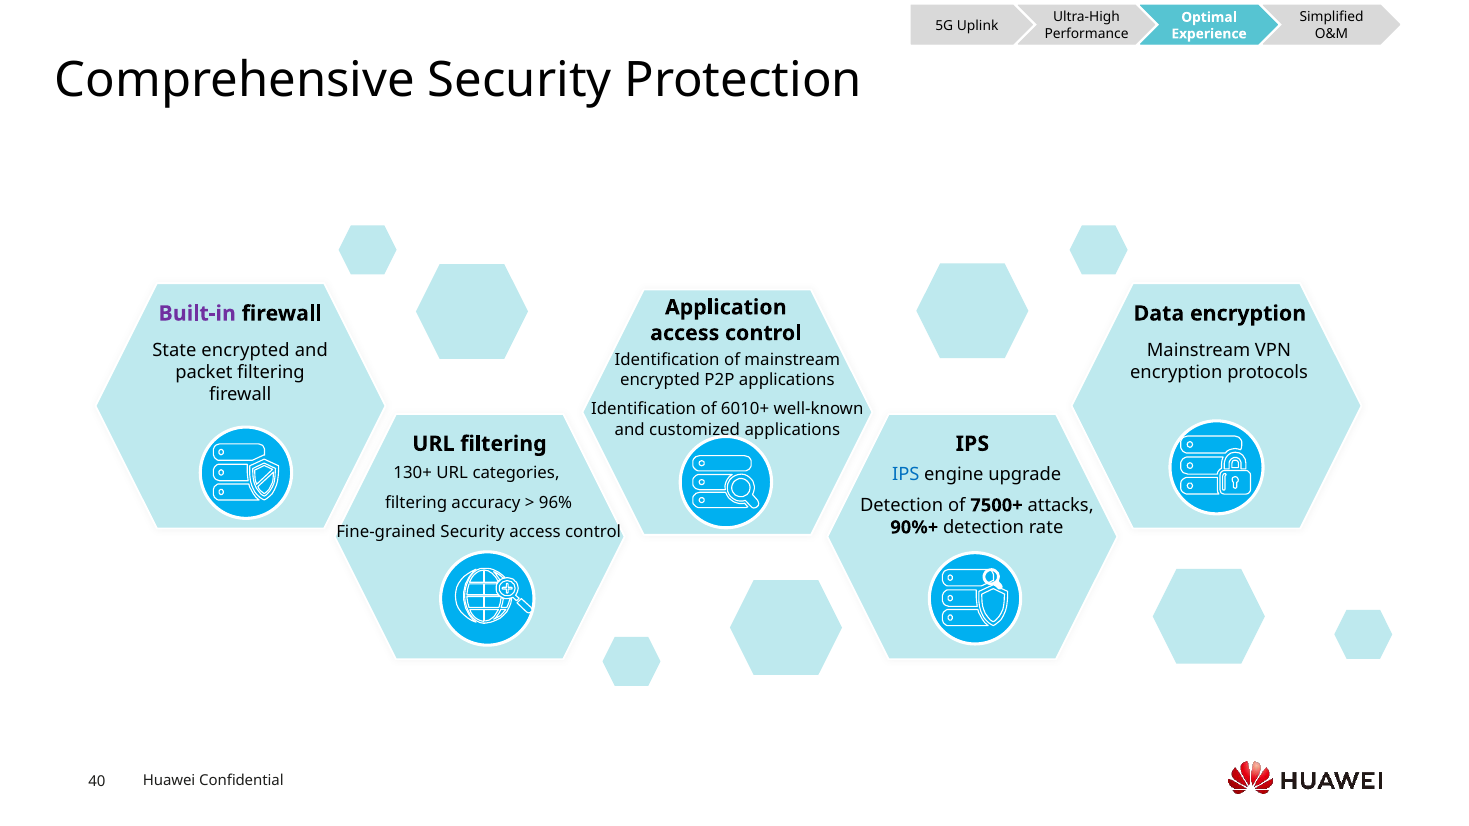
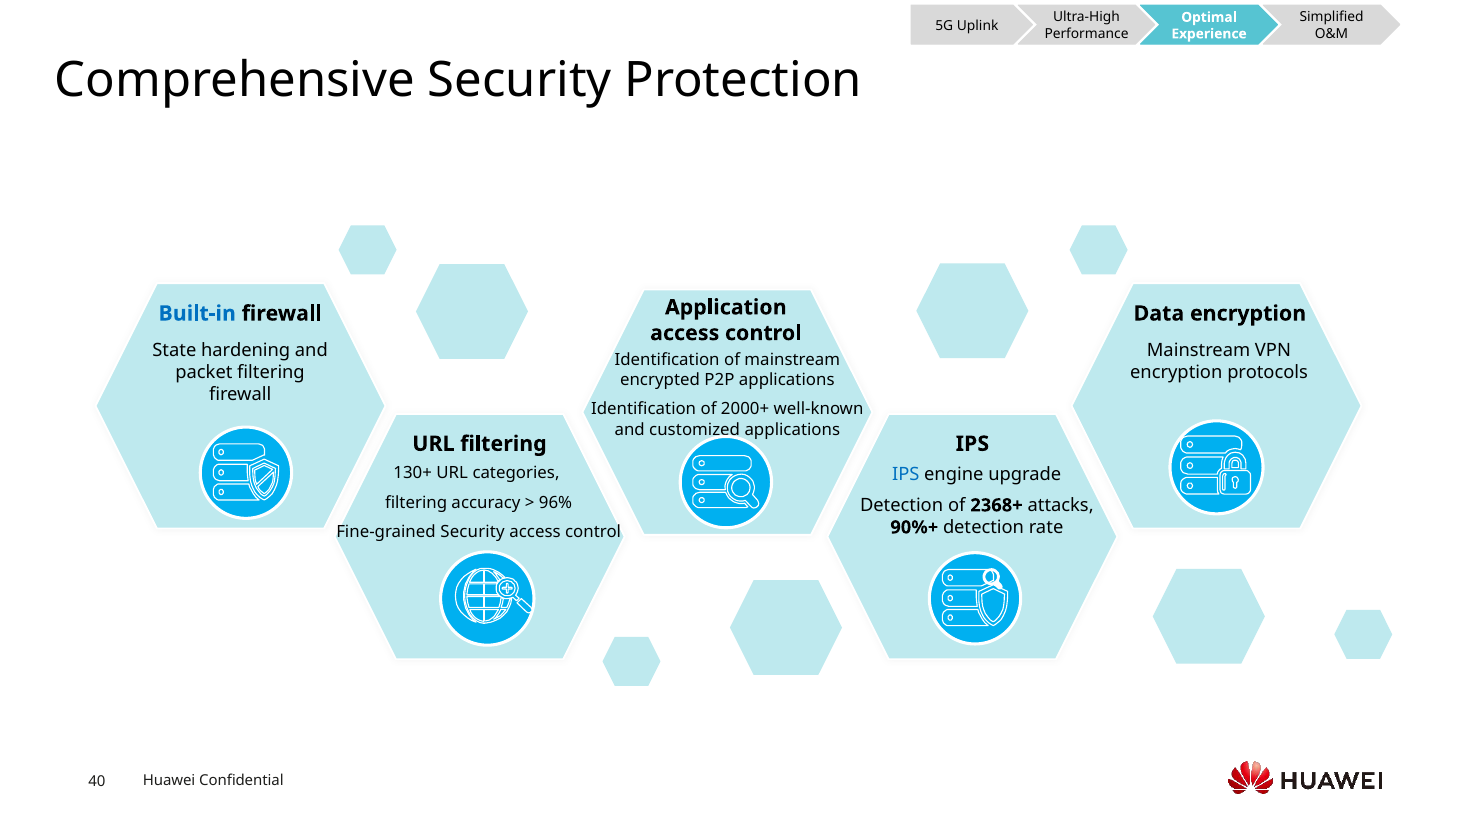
Built-in colour: purple -> blue
State encrypted: encrypted -> hardening
6010+: 6010+ -> 2000+
7500+: 7500+ -> 2368+
